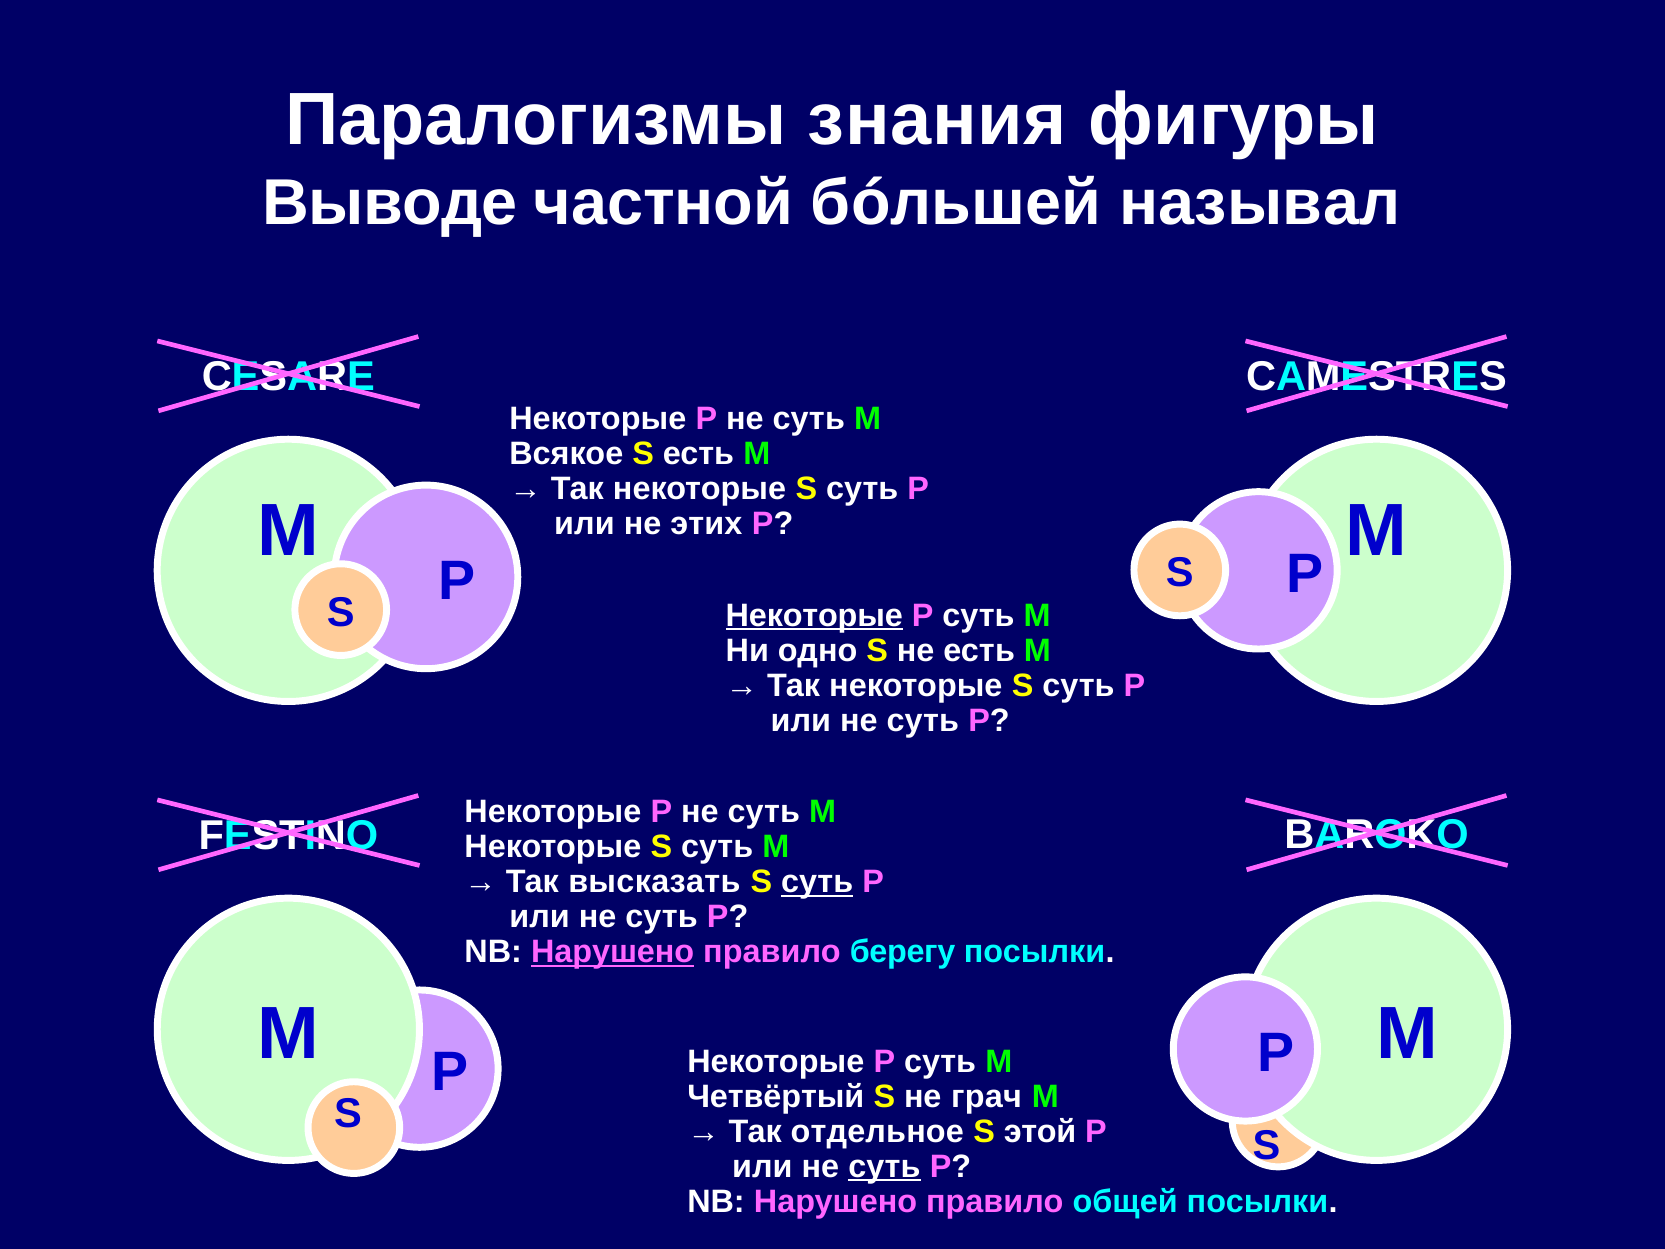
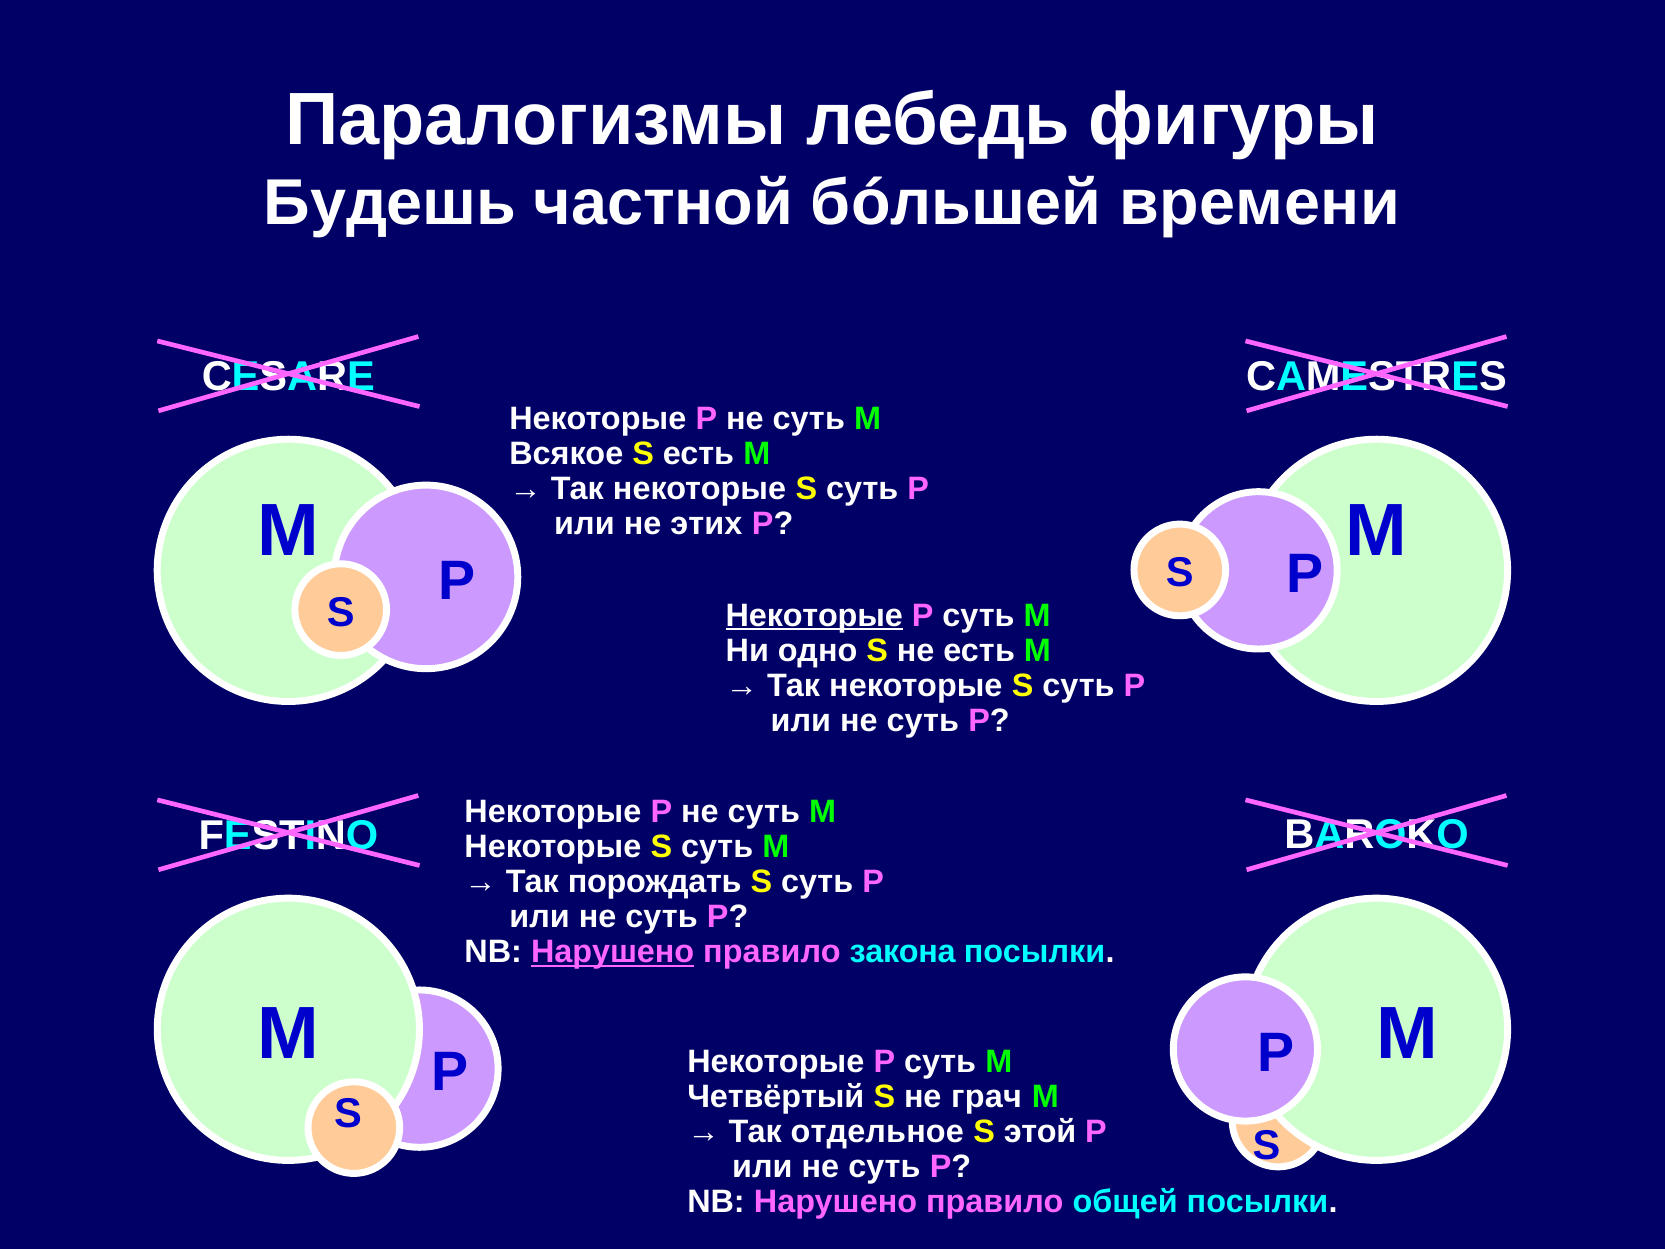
знания: знания -> лебедь
Выводе: Выводе -> Будешь
называл: называл -> времени
высказать: высказать -> порождать
суть at (817, 882) underline: present -> none
берегу: берегу -> закона
суть at (884, 1166) underline: present -> none
